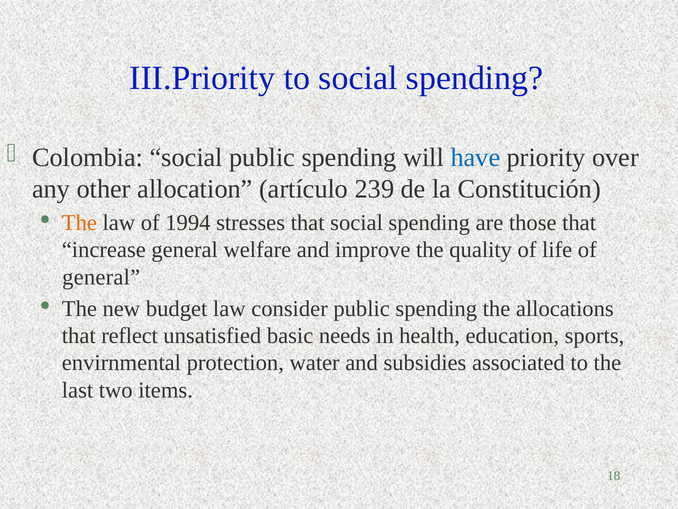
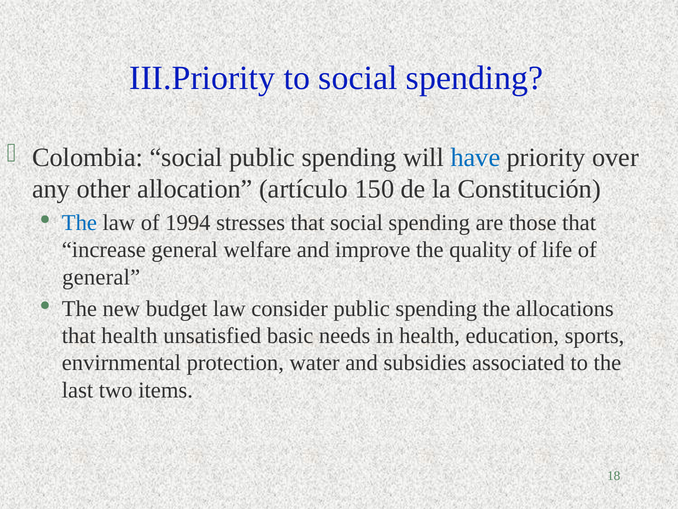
239: 239 -> 150
The at (79, 223) colour: orange -> blue
that reflect: reflect -> health
